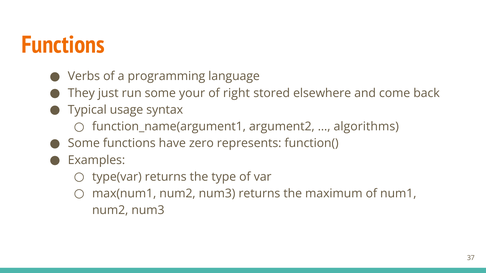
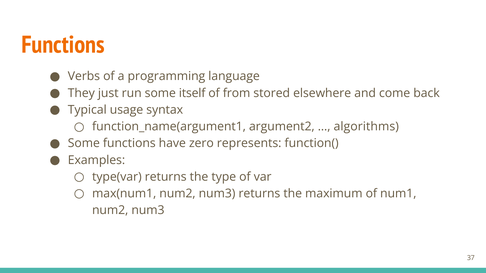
your: your -> itself
right: right -> from
